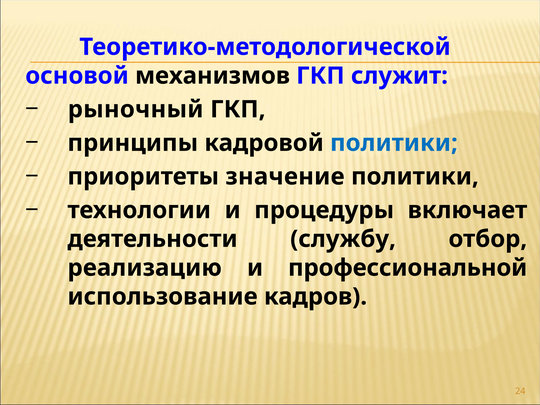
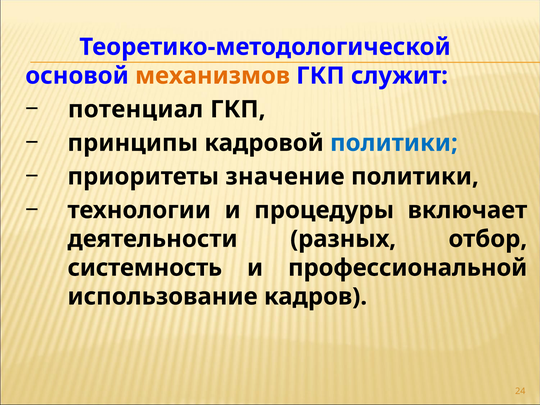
механизмов colour: black -> orange
рыночный: рыночный -> потенциал
службу: службу -> разных
реализацию: реализацию -> системность
